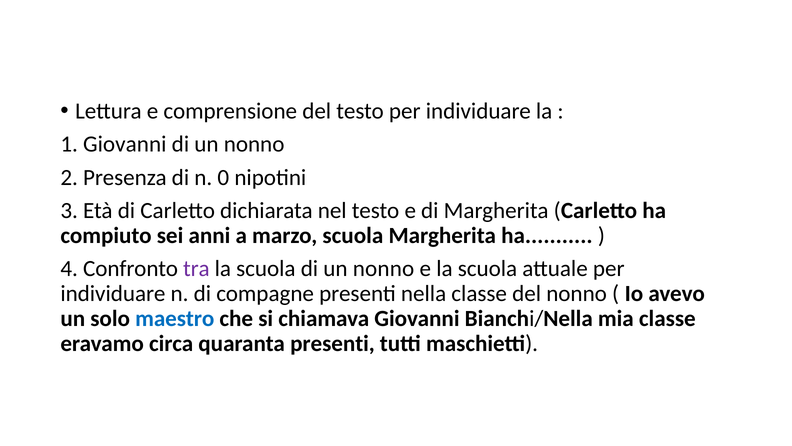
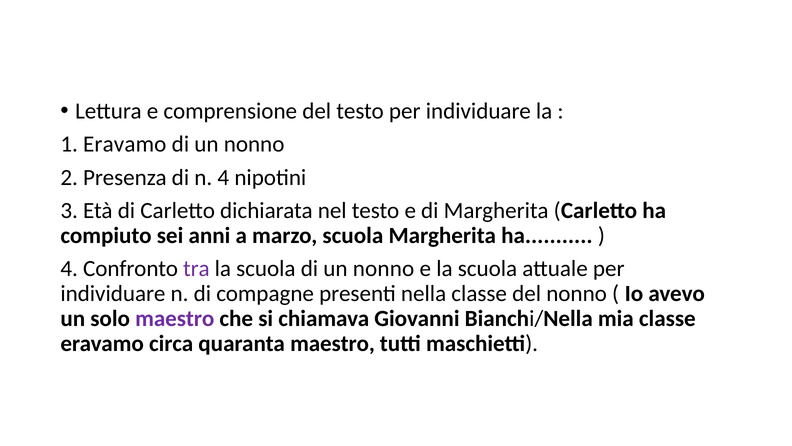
1 Giovanni: Giovanni -> Eravamo
n 0: 0 -> 4
maestro at (175, 318) colour: blue -> purple
quaranta presenti: presenti -> maestro
